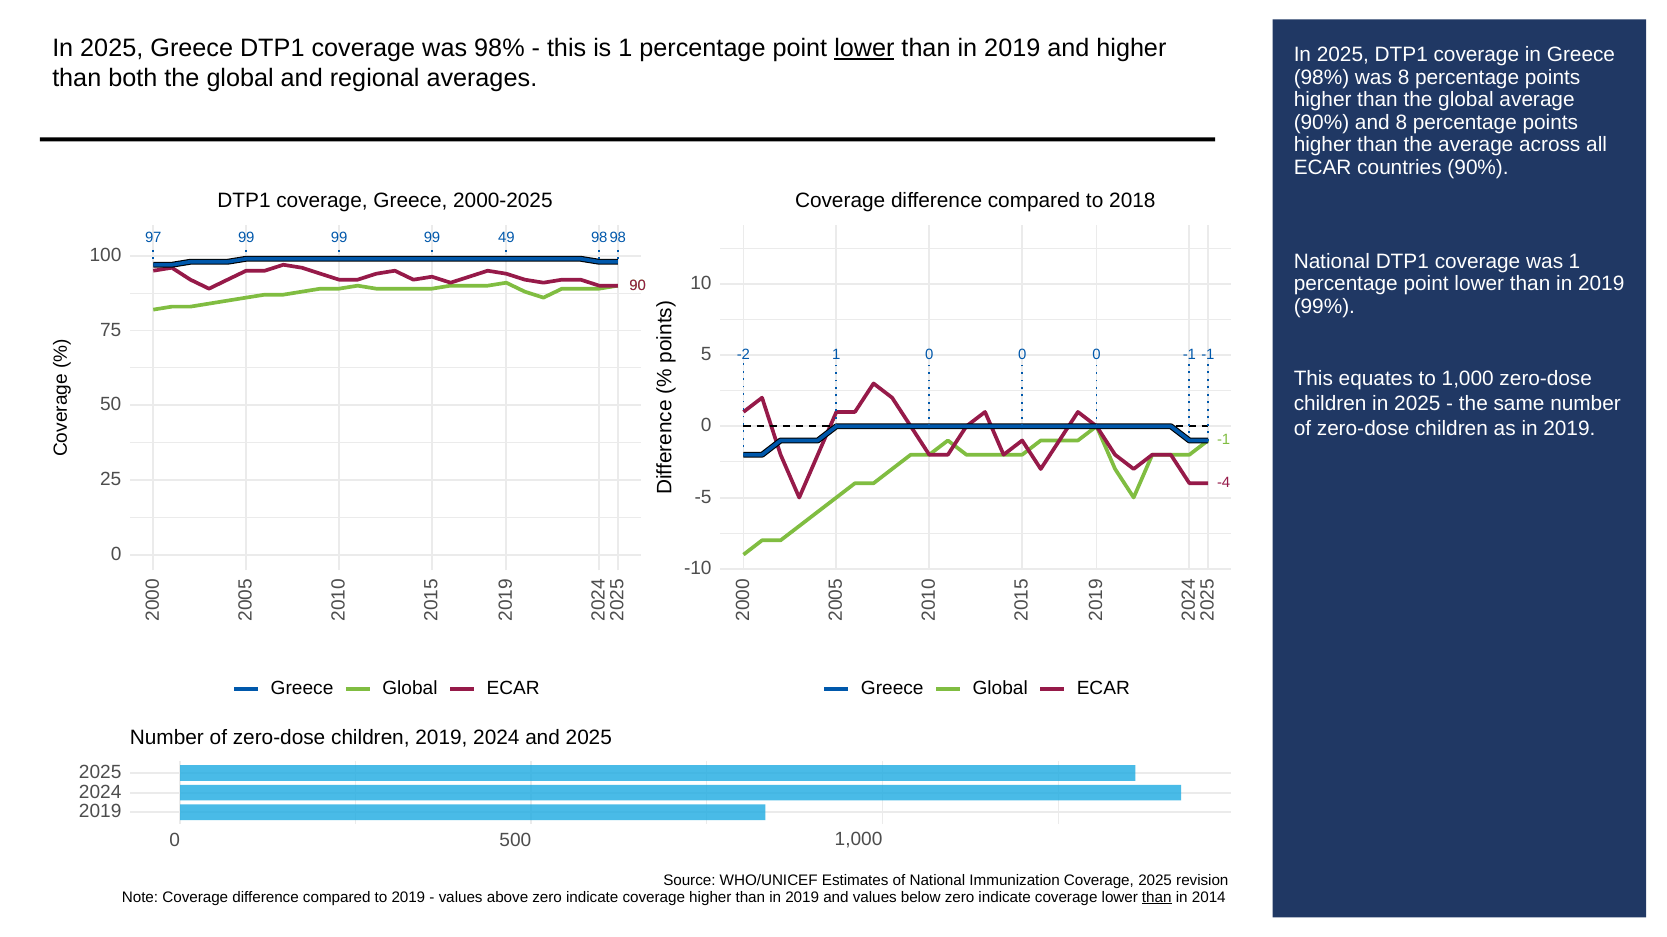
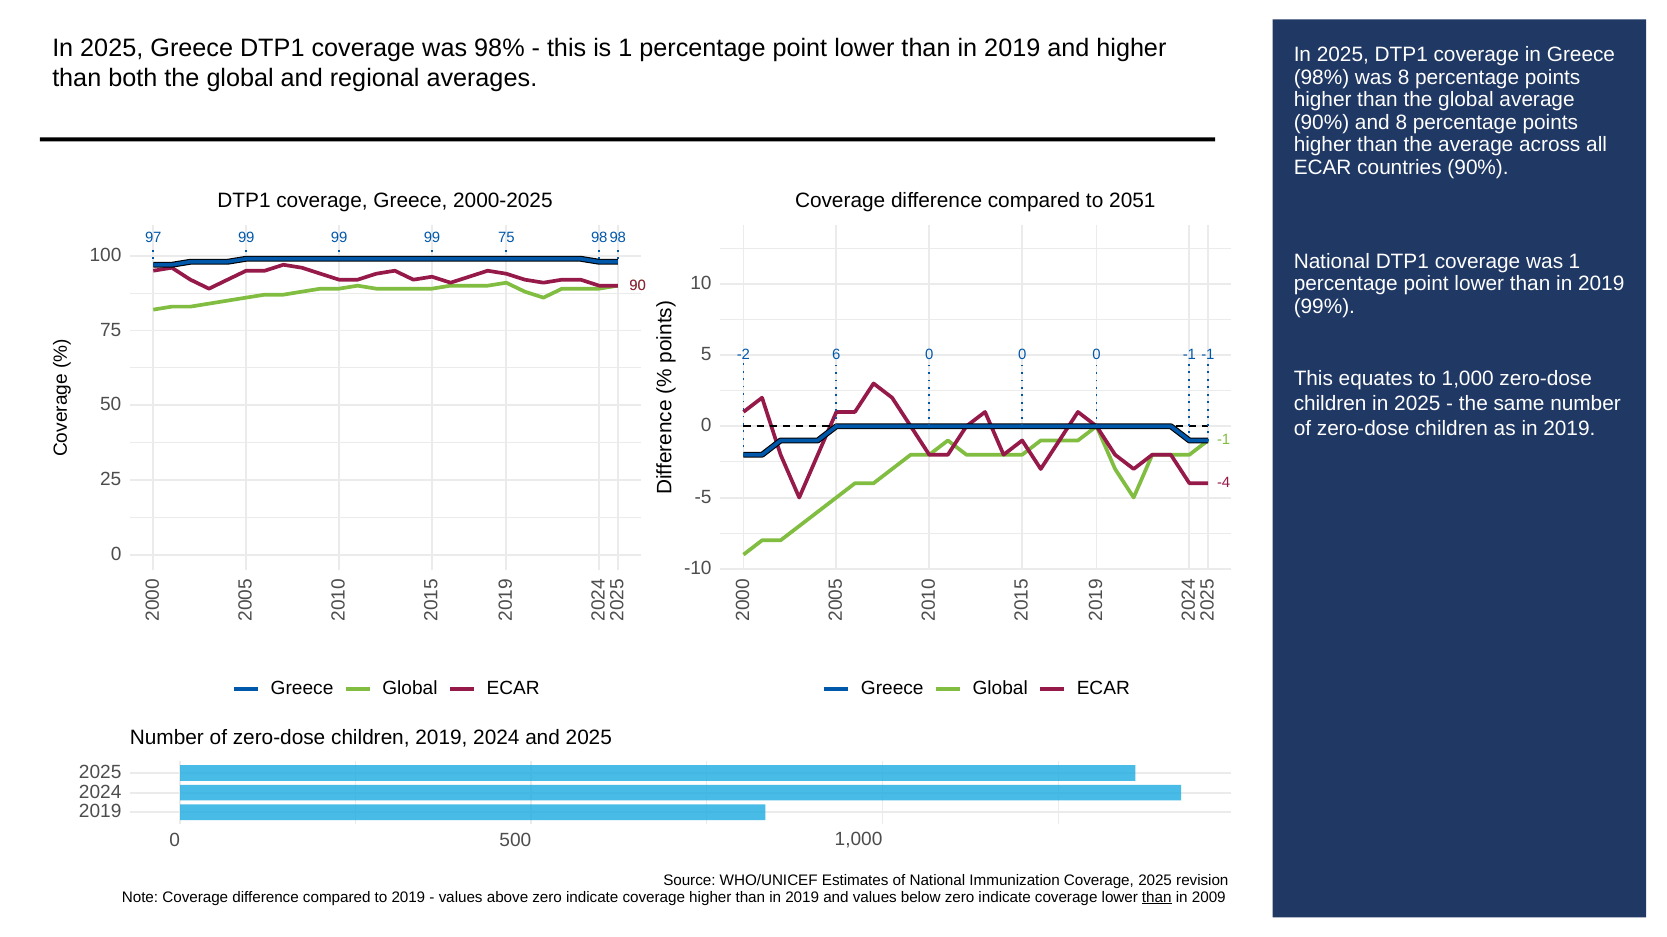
lower at (864, 48) underline: present -> none
2018: 2018 -> 2051
99 49: 49 -> 75
-2 1: 1 -> 6
2014: 2014 -> 2009
